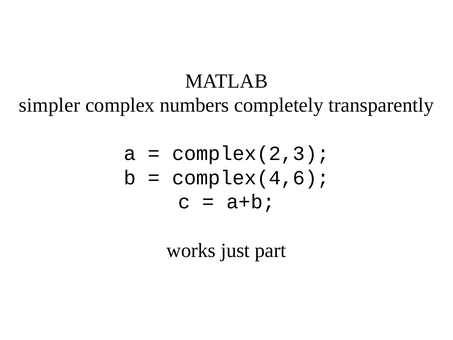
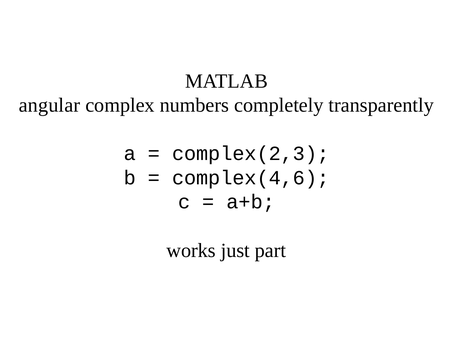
simpler: simpler -> angular
